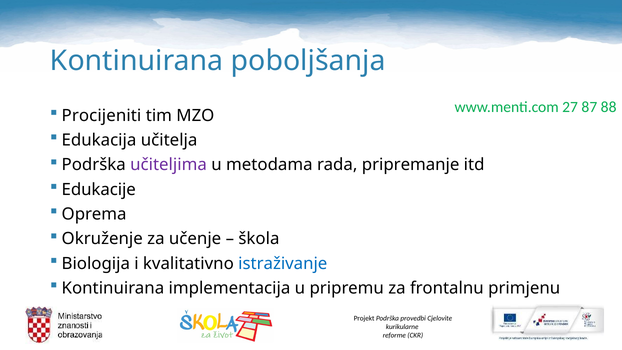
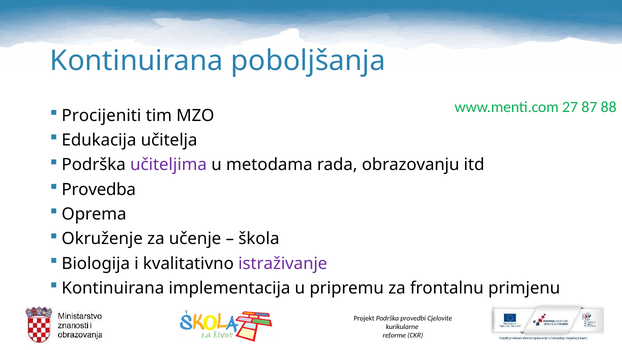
pripremanje: pripremanje -> obrazovanju
Edukacije: Edukacije -> Provedba
istraživanje colour: blue -> purple
